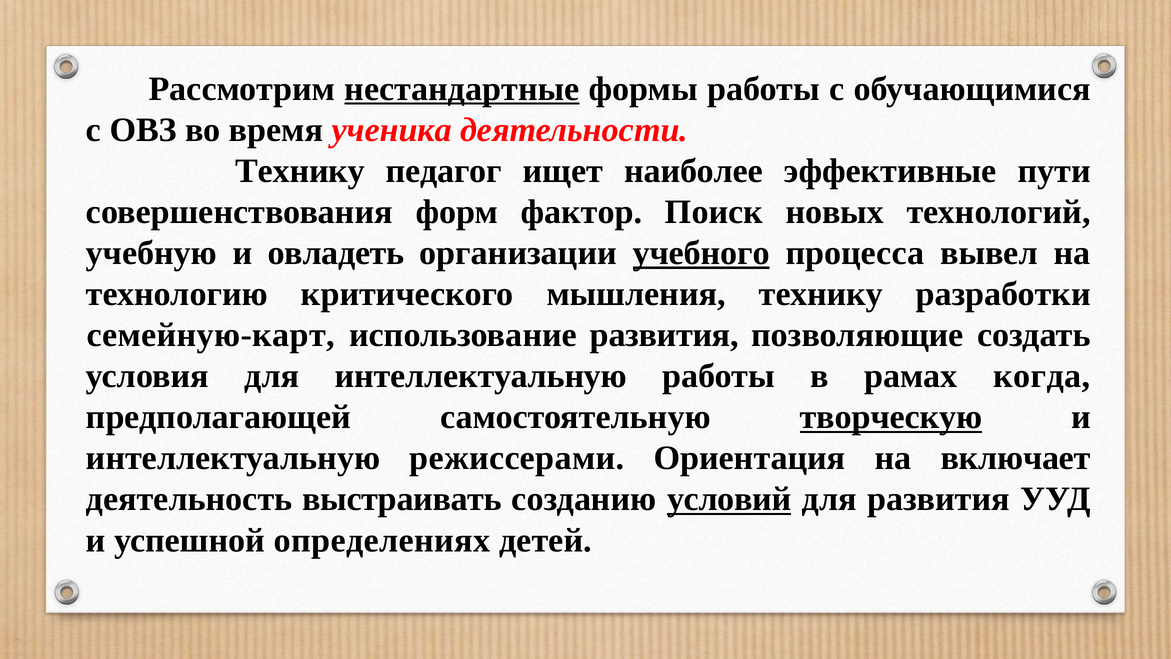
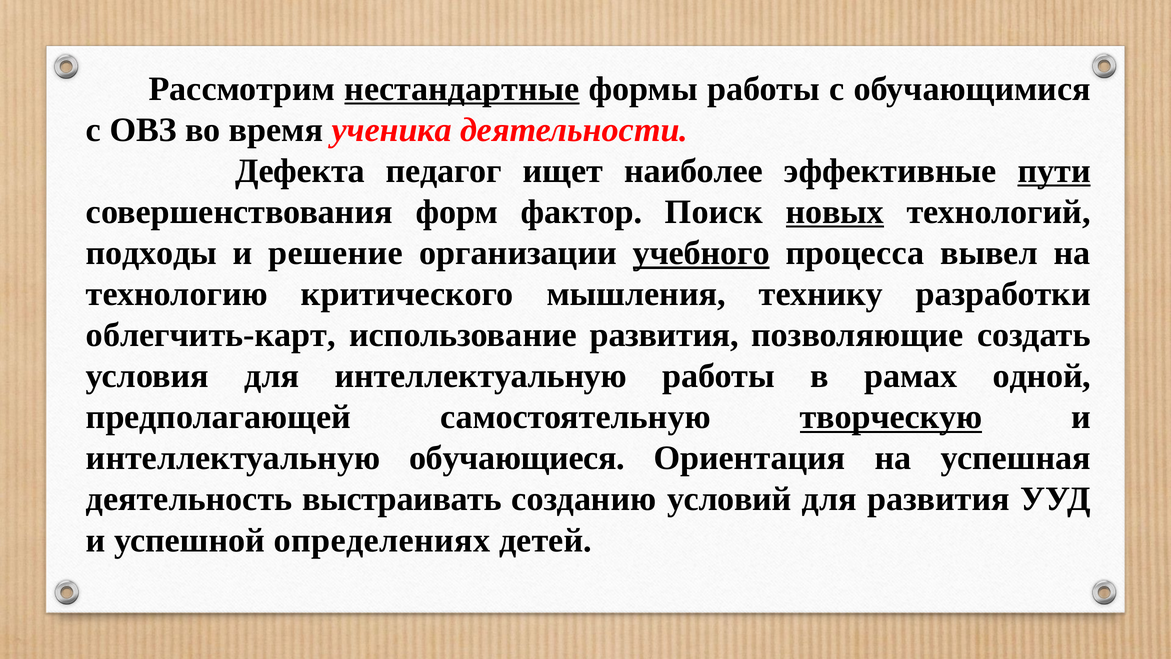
Технику at (300, 171): Технику -> Дефекта
пути underline: none -> present
новых underline: none -> present
учебную: учебную -> подходы
овладеть: овладеть -> решение
семейную-карт: семейную-карт -> облегчить-карт
когда: когда -> одной
режиссерами: режиссерами -> обучающиеся
включает: включает -> успешная
условий underline: present -> none
